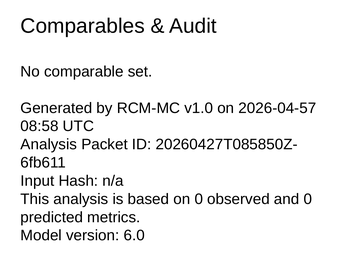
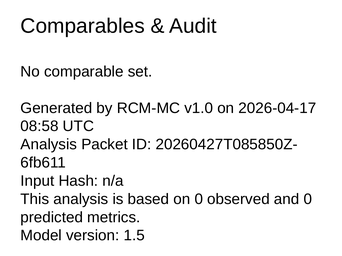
2026-04-57: 2026-04-57 -> 2026-04-17
6.0: 6.0 -> 1.5
